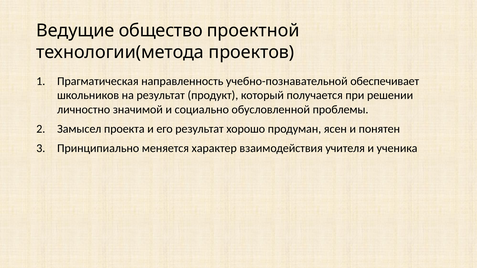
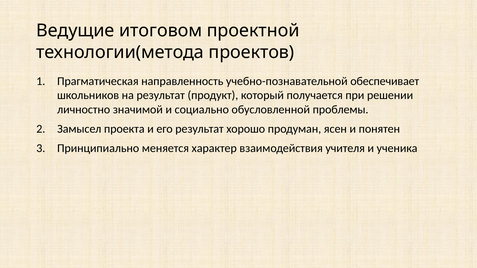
общество: общество -> итоговом
